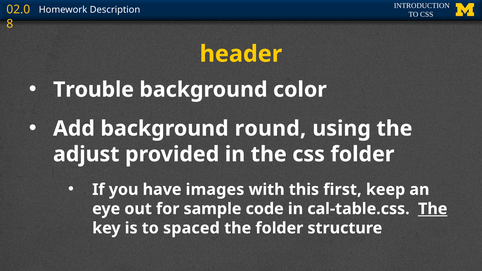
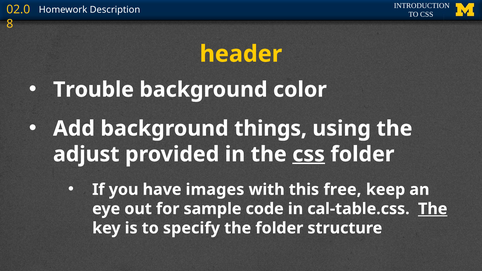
round: round -> things
css at (309, 154) underline: none -> present
first: first -> free
spaced: spaced -> specify
